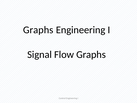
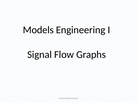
Graphs at (38, 30): Graphs -> Models
